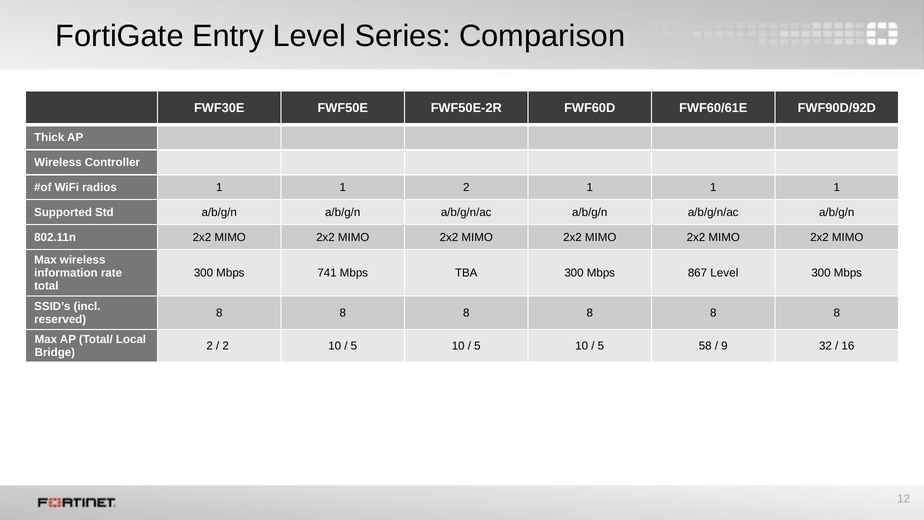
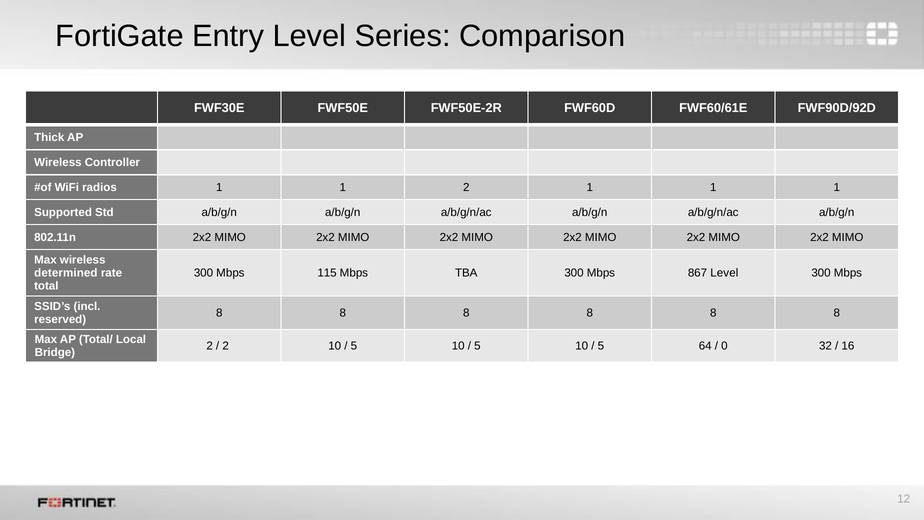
information: information -> determined
741: 741 -> 115
58: 58 -> 64
9: 9 -> 0
